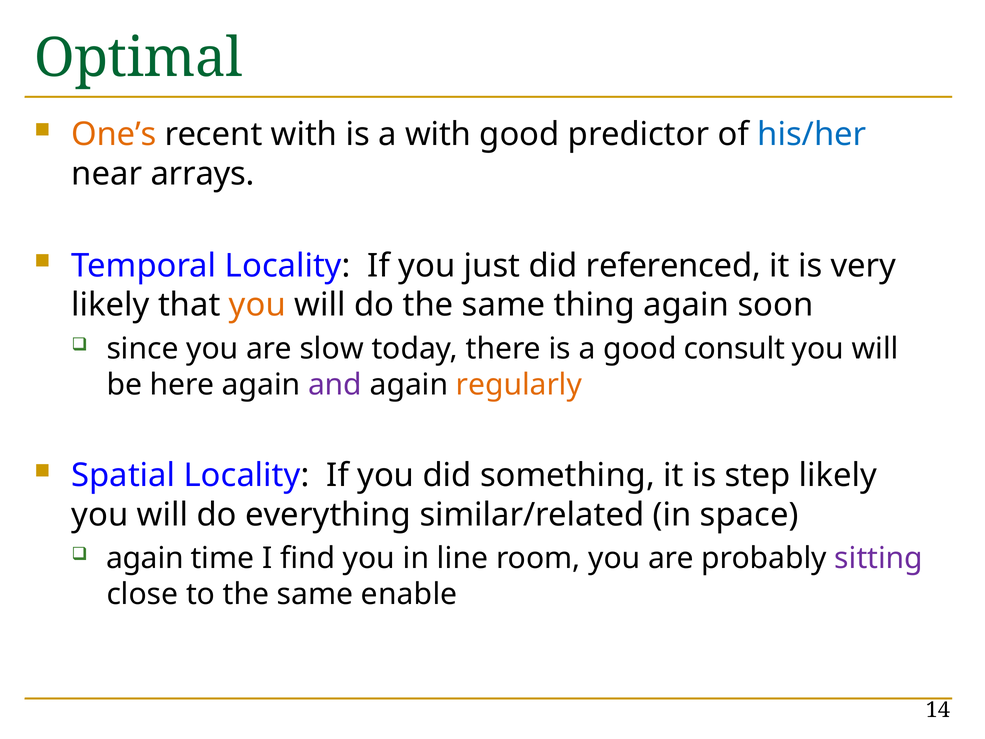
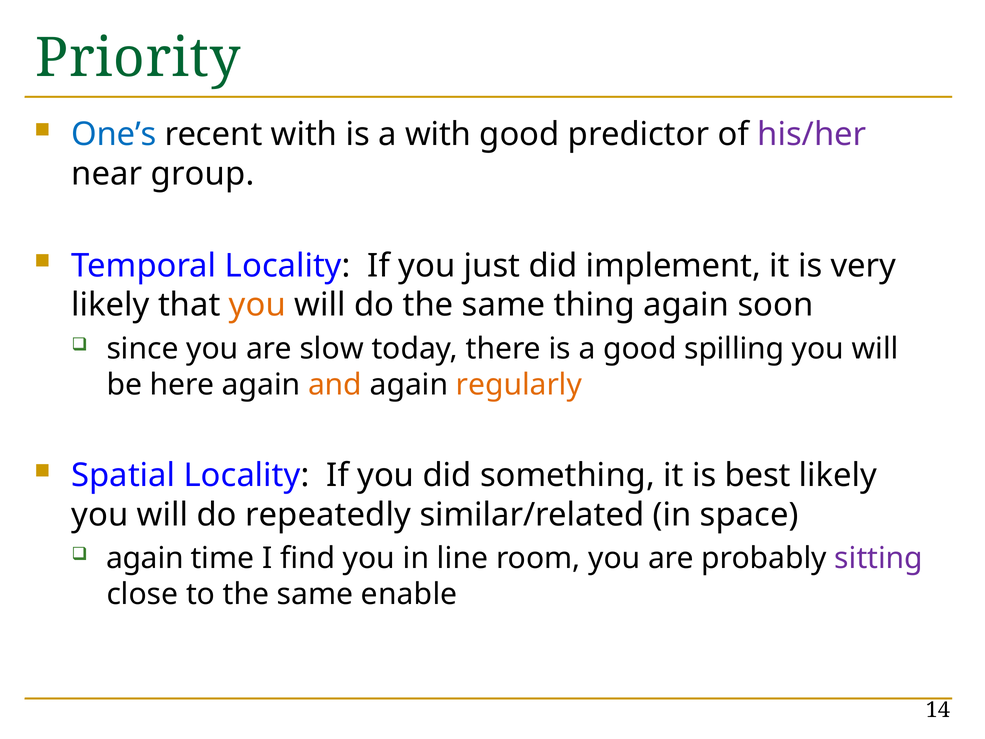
Optimal: Optimal -> Priority
One’s colour: orange -> blue
his/her colour: blue -> purple
arrays: arrays -> group
referenced: referenced -> implement
consult: consult -> spilling
and colour: purple -> orange
step: step -> best
everything: everything -> repeatedly
